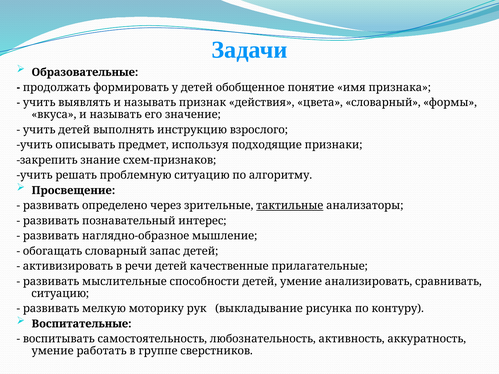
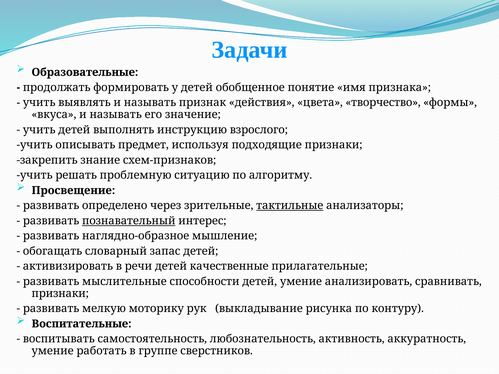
цвета словарный: словарный -> творчество
познавательный underline: none -> present
ситуацию at (60, 294): ситуацию -> признаки
